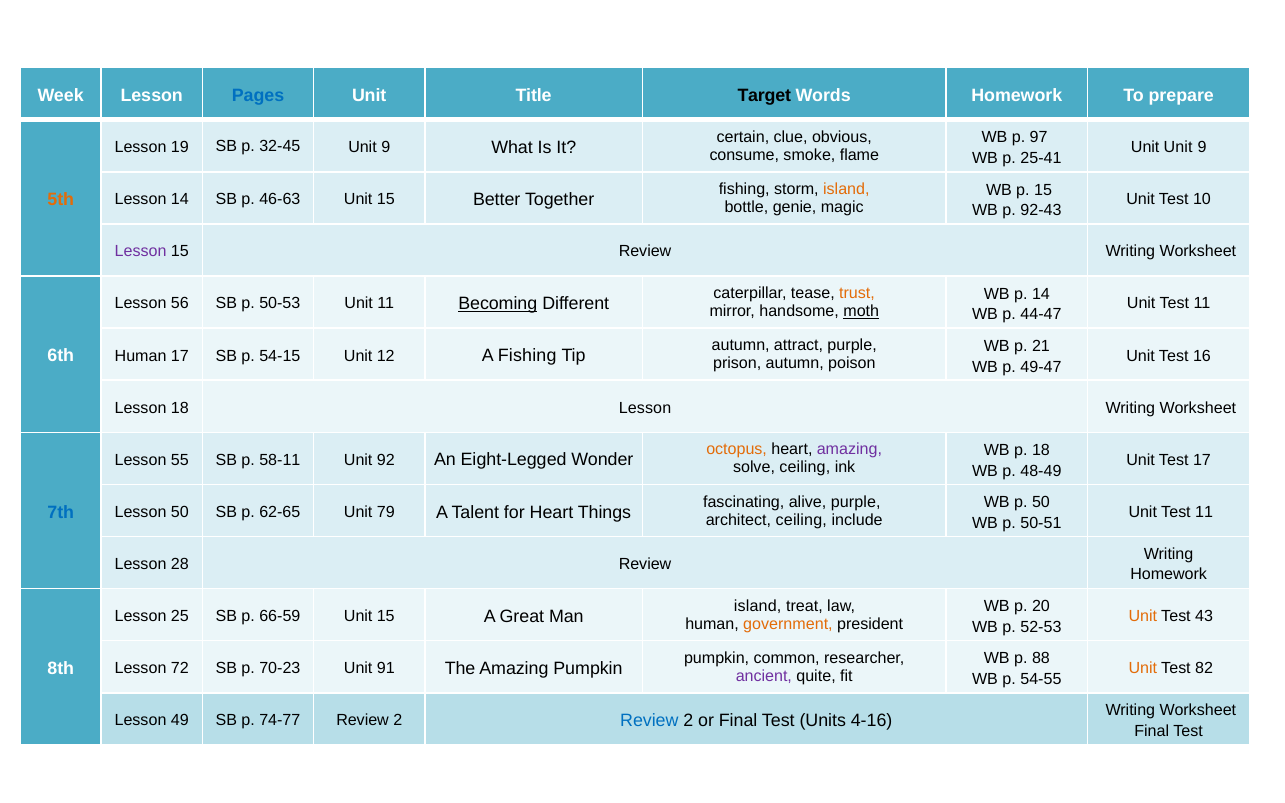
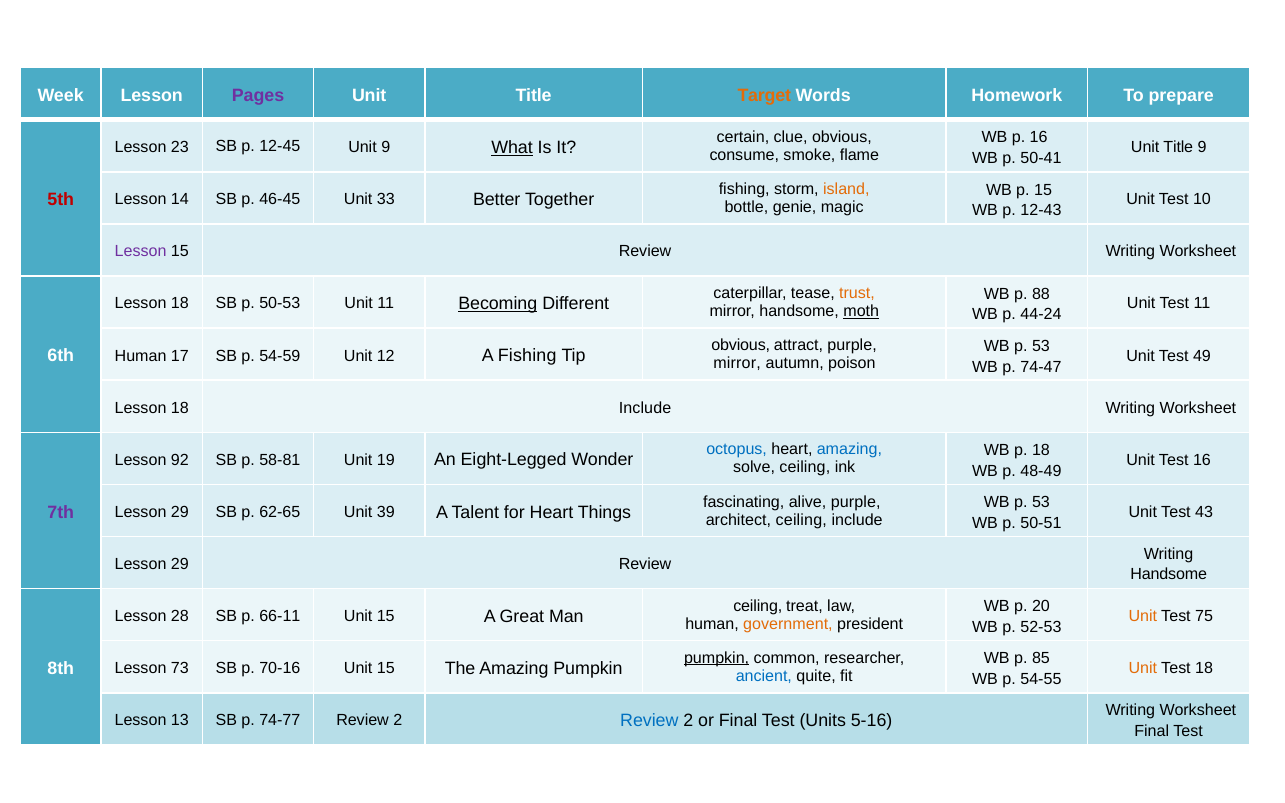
Pages colour: blue -> purple
Target colour: black -> orange
p 97: 97 -> 16
19: 19 -> 23
32-45: 32-45 -> 12-45
What underline: none -> present
Unit at (1178, 147): Unit -> Title
25-41: 25-41 -> 50-41
5th colour: orange -> red
46-63: 46-63 -> 46-45
15 at (386, 199): 15 -> 33
92-43: 92-43 -> 12-43
p 14: 14 -> 88
56 at (180, 304): 56 -> 18
44-47: 44-47 -> 44-24
autumn at (741, 345): autumn -> obvious
21 at (1041, 346): 21 -> 53
54-15: 54-15 -> 54-59
16: 16 -> 49
prison at (737, 363): prison -> mirror
49-47: 49-47 -> 74-47
18 Lesson: Lesson -> Include
octopus colour: orange -> blue
amazing at (849, 450) colour: purple -> blue
55: 55 -> 92
58-11: 58-11 -> 58-81
92: 92 -> 19
Test 17: 17 -> 16
50 at (1041, 502): 50 -> 53
7th colour: blue -> purple
50 at (180, 512): 50 -> 29
79: 79 -> 39
11 at (1204, 512): 11 -> 43
28 at (180, 564): 28 -> 29
Homework at (1169, 575): Homework -> Handsome
island at (758, 606): island -> ceiling
25: 25 -> 28
66-59: 66-59 -> 66-11
43: 43 -> 75
pumpkin at (717, 658) underline: none -> present
88: 88 -> 85
72: 72 -> 73
70-23: 70-23 -> 70-16
91 at (386, 668): 91 -> 15
Test 82: 82 -> 18
ancient colour: purple -> blue
49: 49 -> 13
4-16: 4-16 -> 5-16
